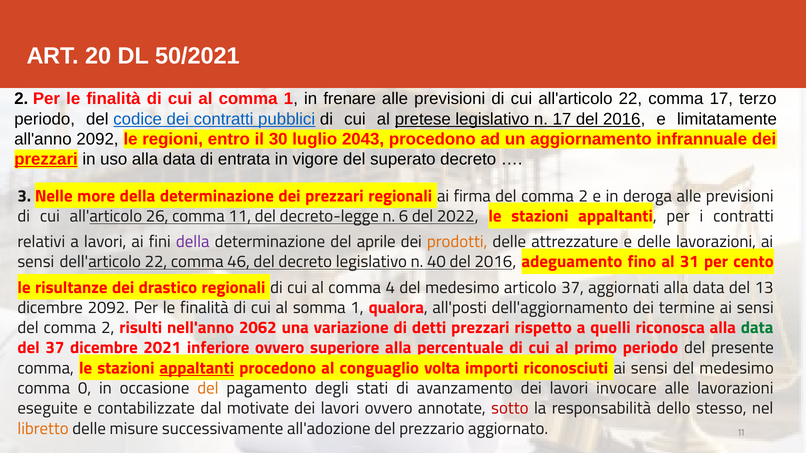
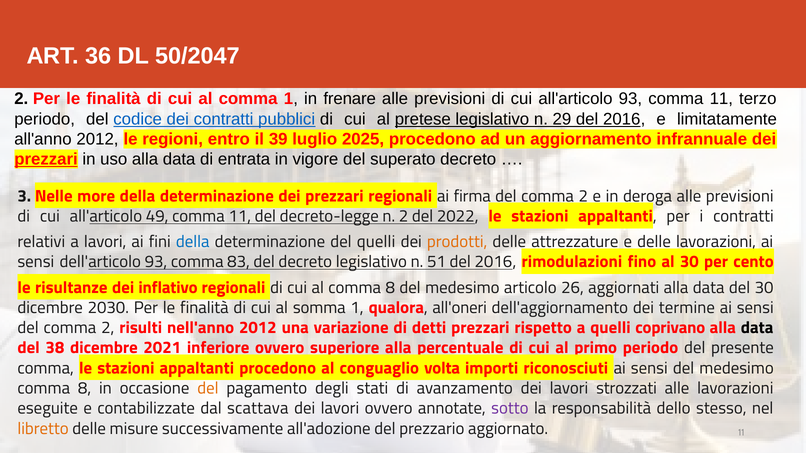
20: 20 -> 36
50/2021: 50/2021 -> 50/2047
all'articolo 22: 22 -> 93
17 at (721, 99): 17 -> 11
n 17: 17 -> 29
all'anno 2092: 2092 -> 2012
30: 30 -> 39
2043: 2043 -> 2025
26: 26 -> 49
n 6: 6 -> 2
della at (193, 242) colour: purple -> blue
del aprile: aprile -> quelli
dell'articolo 22: 22 -> 93
46: 46 -> 83
40: 40 -> 51
adeguamento: adeguamento -> rimodulazioni
al 31: 31 -> 30
drastico: drastico -> inflativo
al comma 4: 4 -> 8
articolo 37: 37 -> 26
del 13: 13 -> 30
dicembre 2092: 2092 -> 2030
all'posti: all'posti -> all'oneri
nell'anno 2062: 2062 -> 2012
riconosca: riconosca -> coprivano
data at (757, 328) colour: green -> black
del 37: 37 -> 38
appaltanti at (197, 368) underline: present -> none
0 at (85, 388): 0 -> 8
invocare: invocare -> strozzati
motivate: motivate -> scattava
sotto colour: red -> purple
